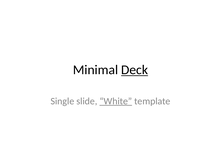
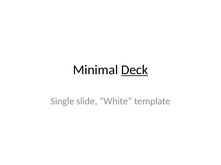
White underline: present -> none
